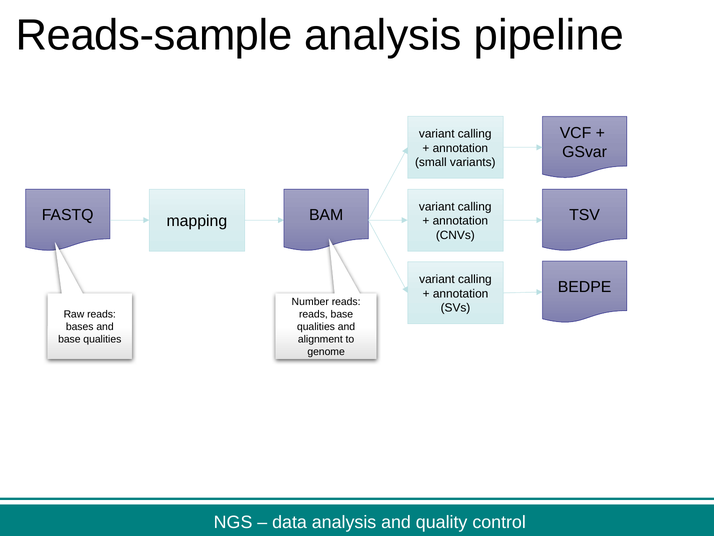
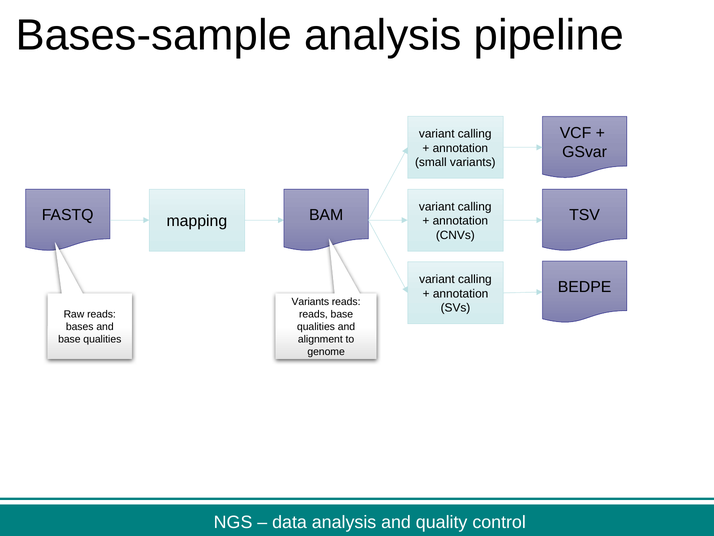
Reads-sample: Reads-sample -> Bases-sample
Number at (310, 302): Number -> Variants
